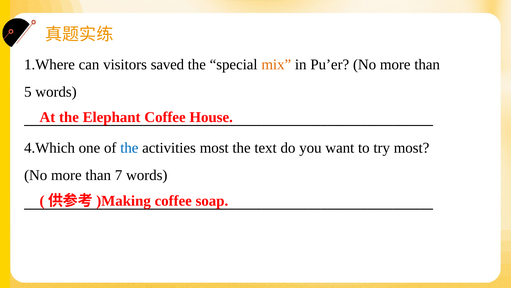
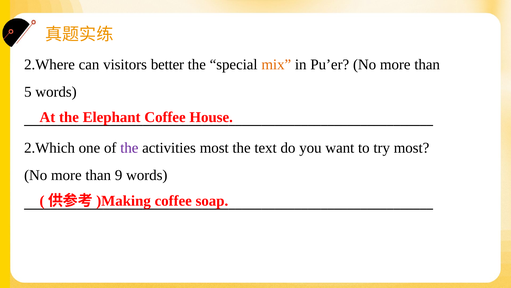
1.Where: 1.Where -> 2.Where
saved: saved -> better
4.Which: 4.Which -> 2.Which
the at (129, 148) colour: blue -> purple
7: 7 -> 9
